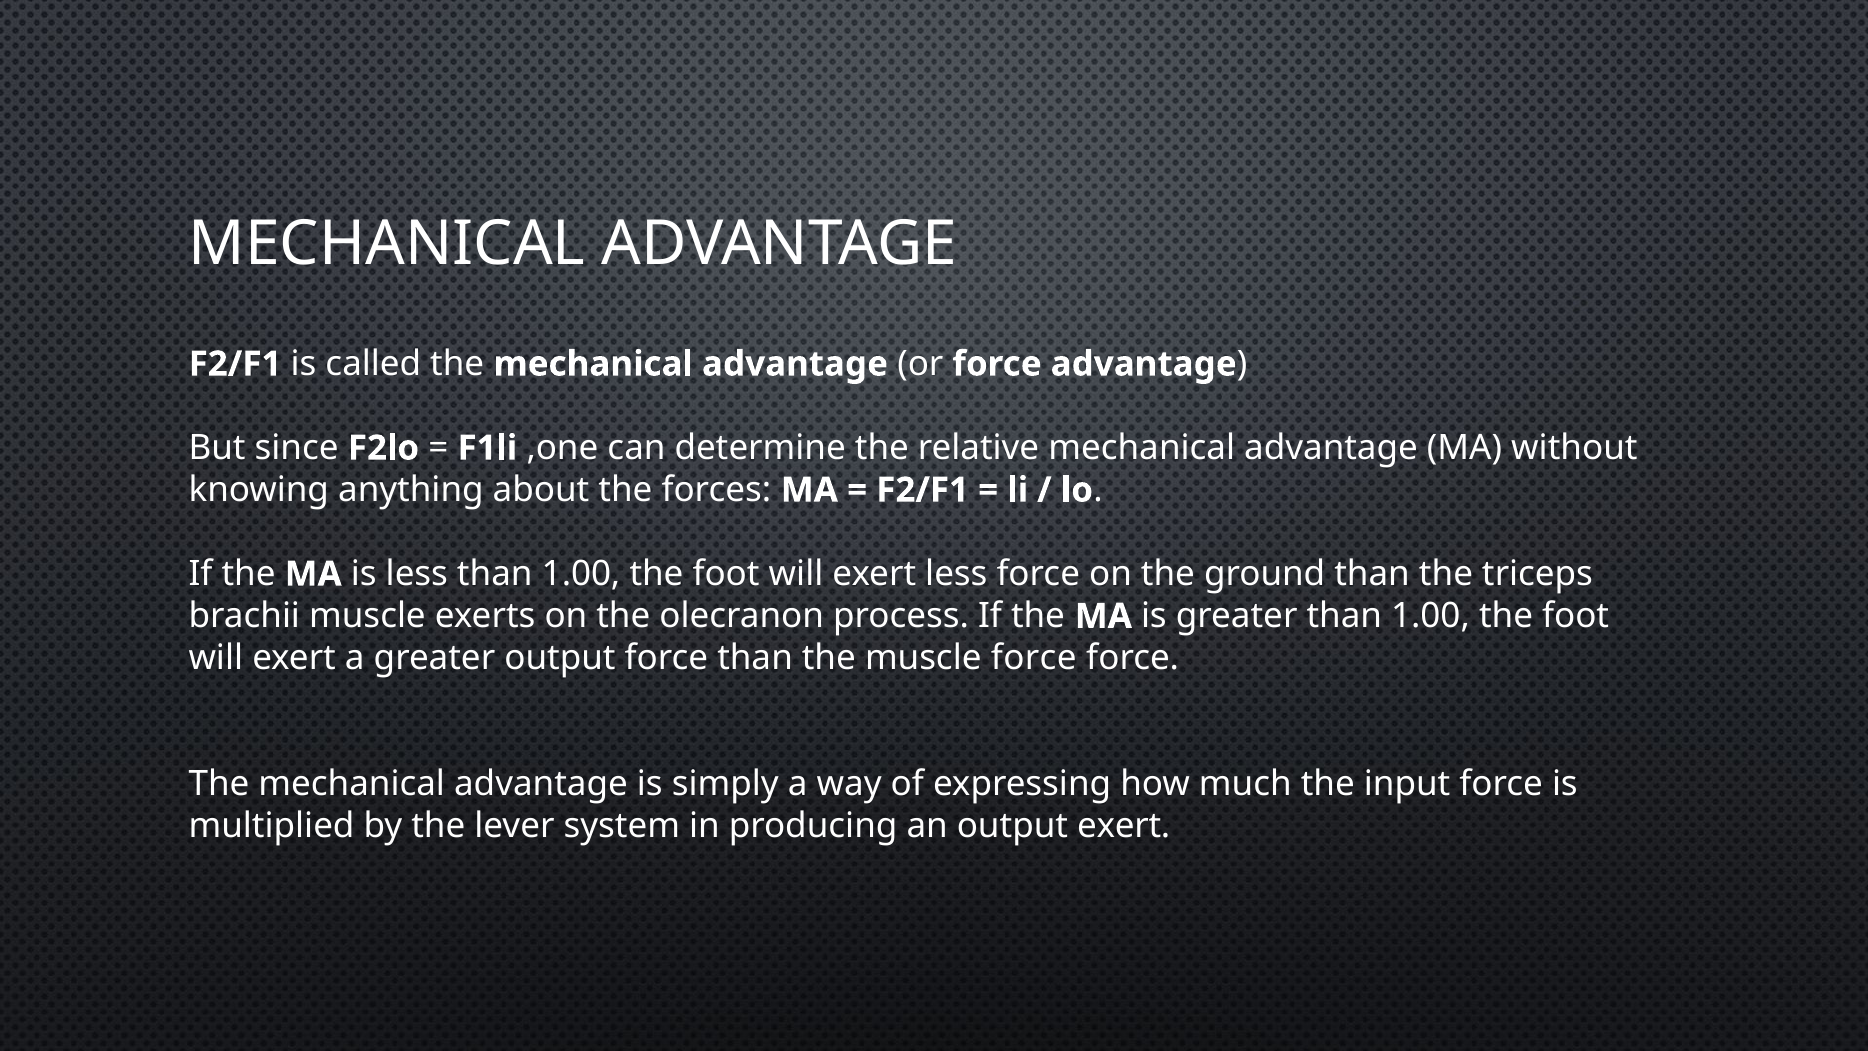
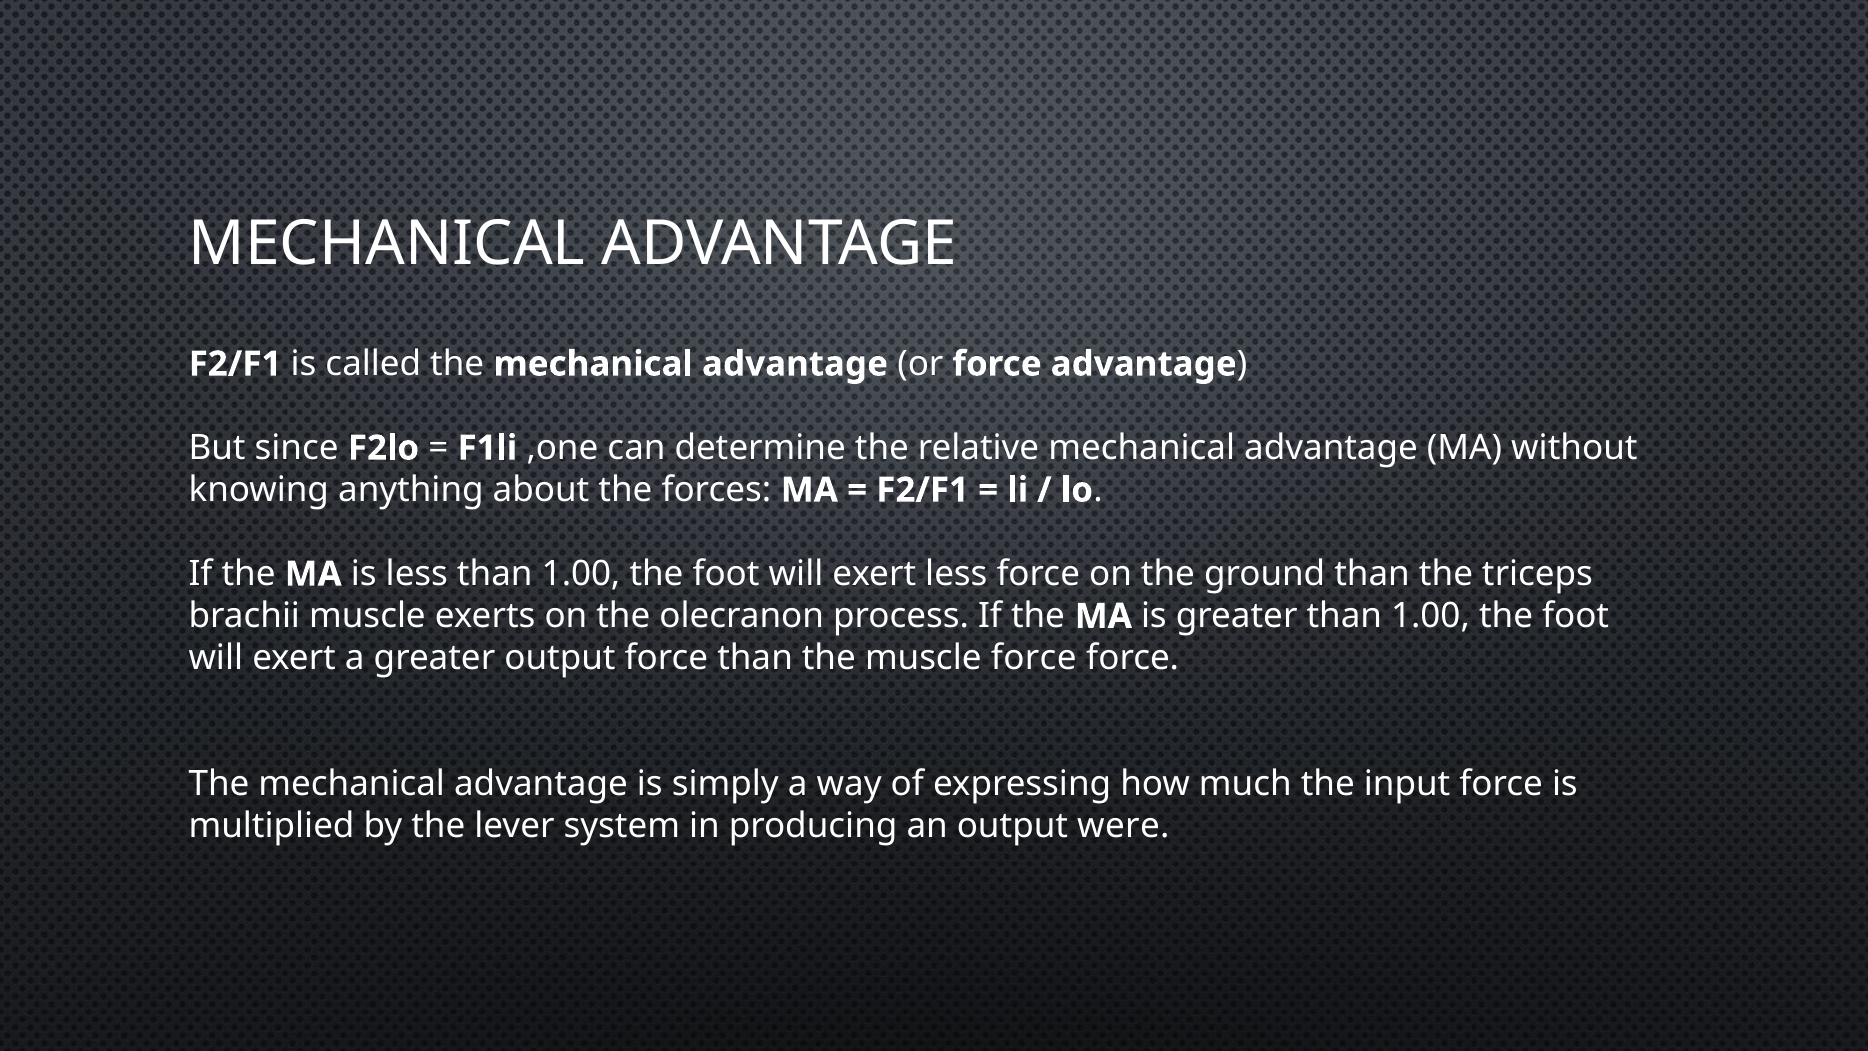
output exert: exert -> were
